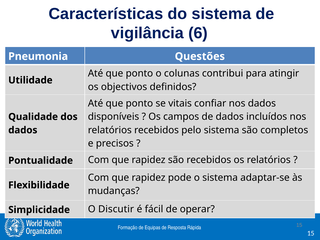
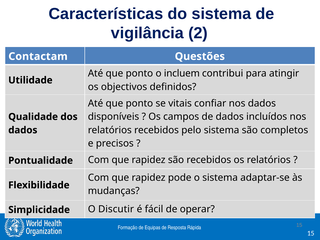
6: 6 -> 2
Pneumonia: Pneumonia -> Contactam
colunas: colunas -> incluem
